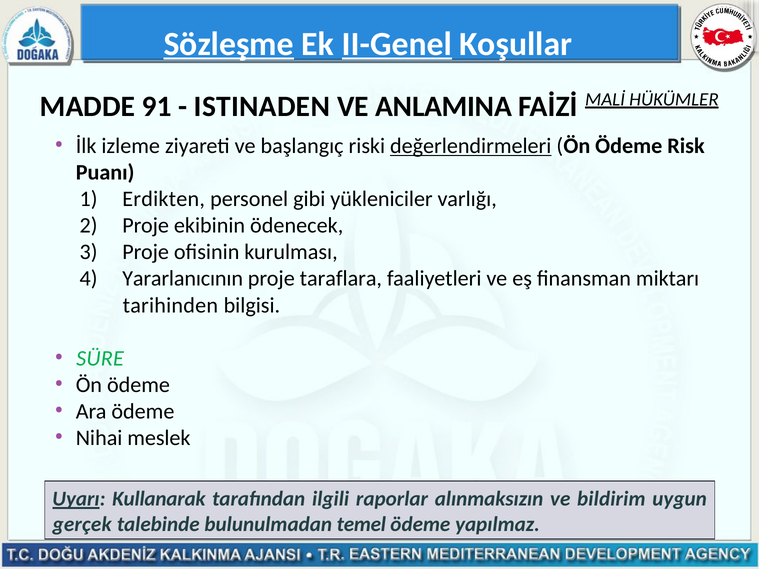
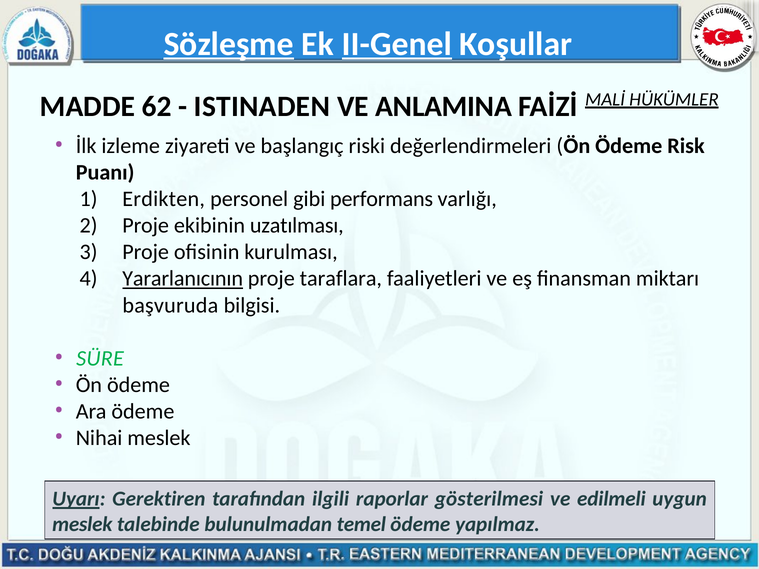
91: 91 -> 62
değerlendirmeleri underline: present -> none
yükleniciler: yükleniciler -> performans
ödenecek: ödenecek -> uzatılması
Yararlanıcının underline: none -> present
tarihinden: tarihinden -> başvuruda
Kullanarak: Kullanarak -> Gerektiren
alınmaksızın: alınmaksızın -> gösterilmesi
bildirim: bildirim -> edilmeli
gerçek at (82, 524): gerçek -> meslek
